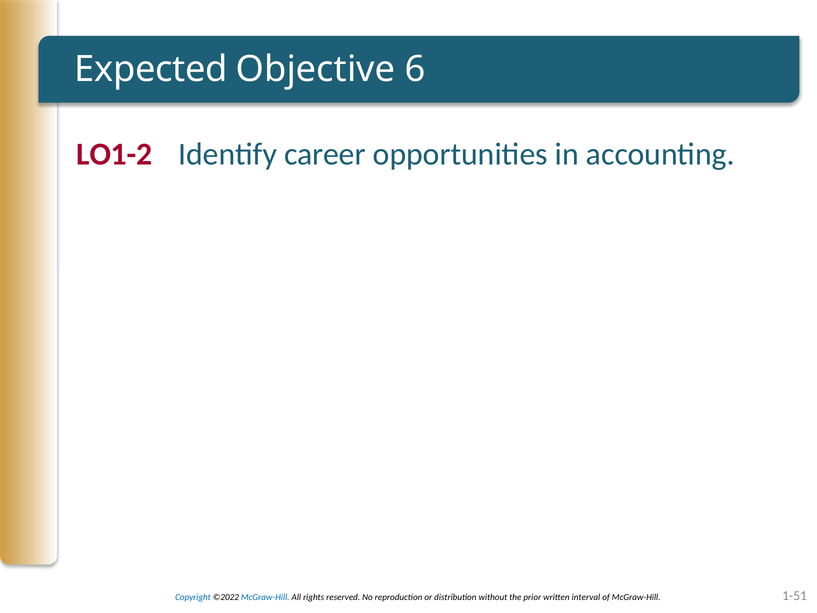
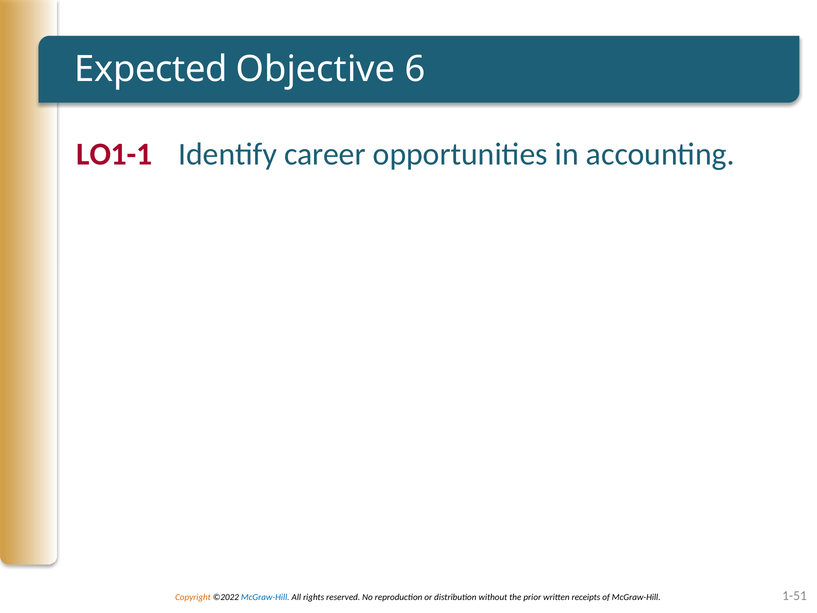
LO1-2: LO1-2 -> LO1-1
Copyright colour: blue -> orange
interval: interval -> receipts
